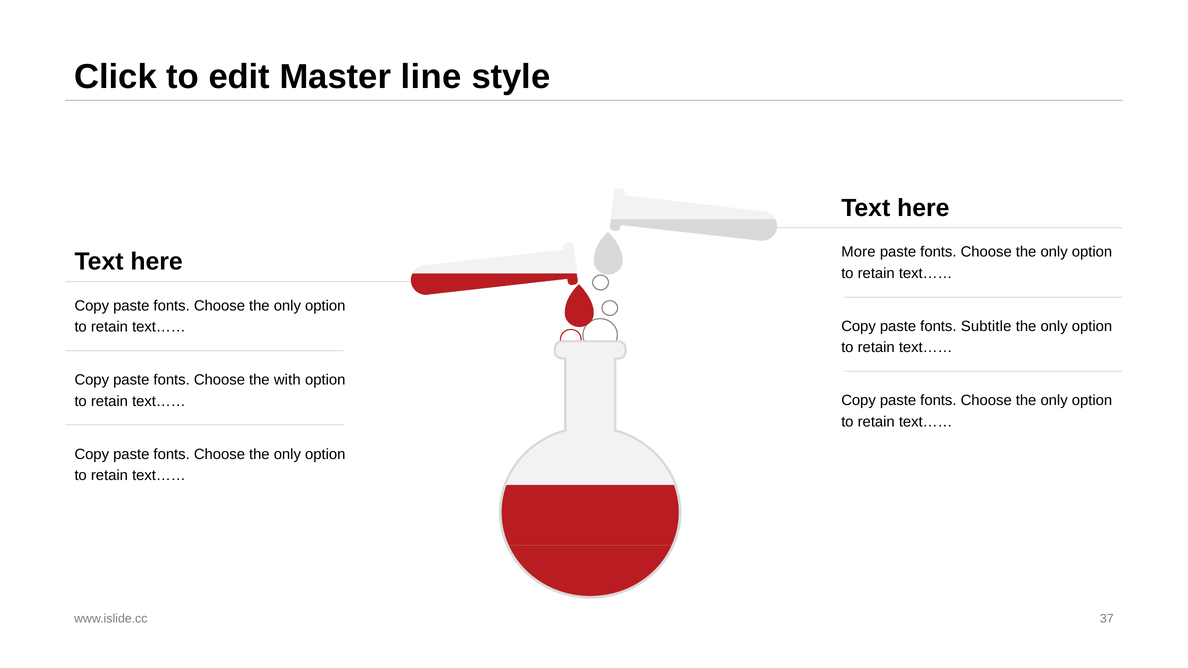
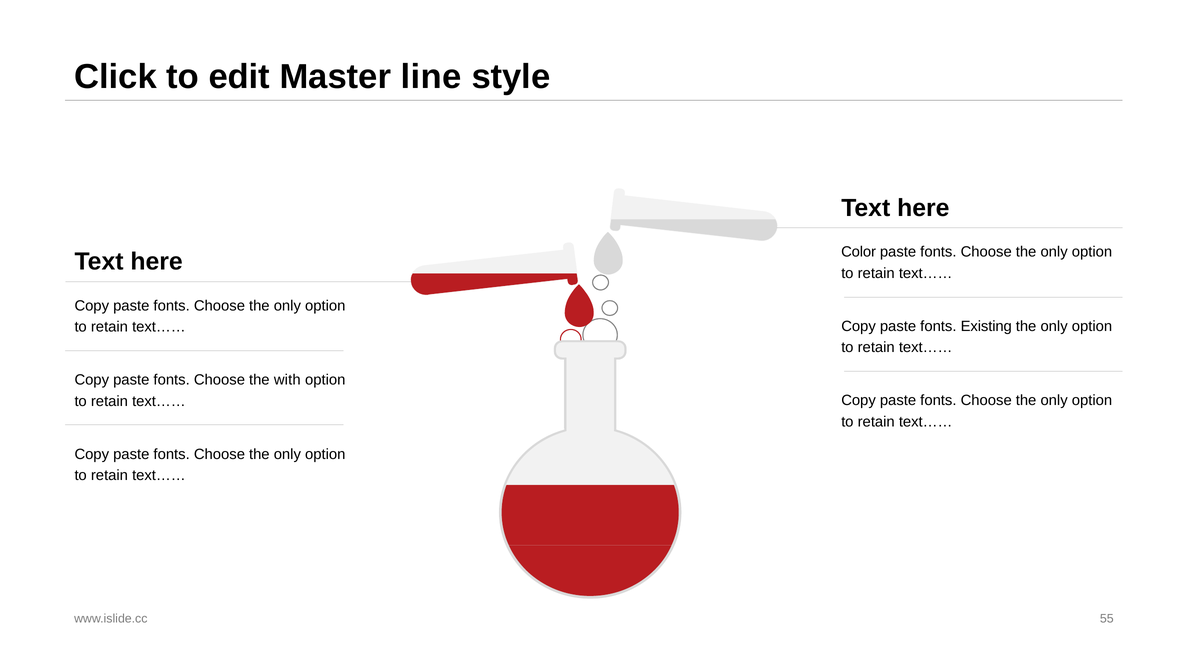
More: More -> Color
Subtitle: Subtitle -> Existing
37: 37 -> 55
